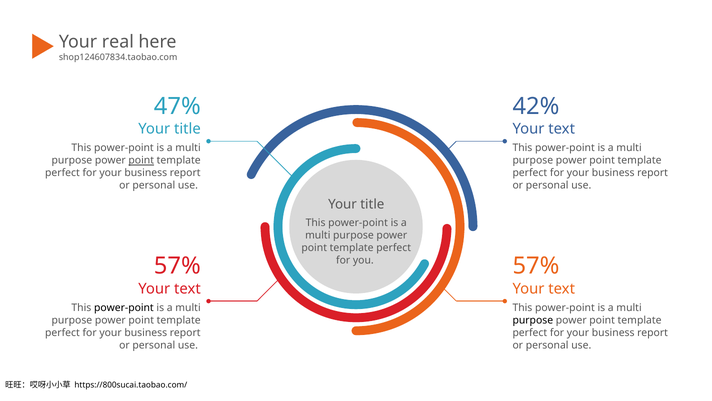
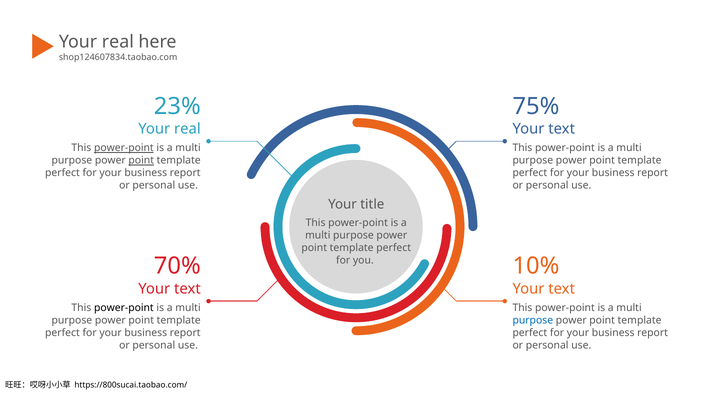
47%: 47% -> 23%
42%: 42% -> 75%
title at (187, 129): title -> real
power-point at (124, 148) underline: none -> present
57% at (177, 266): 57% -> 70%
57% at (536, 266): 57% -> 10%
purpose at (533, 320) colour: black -> blue
